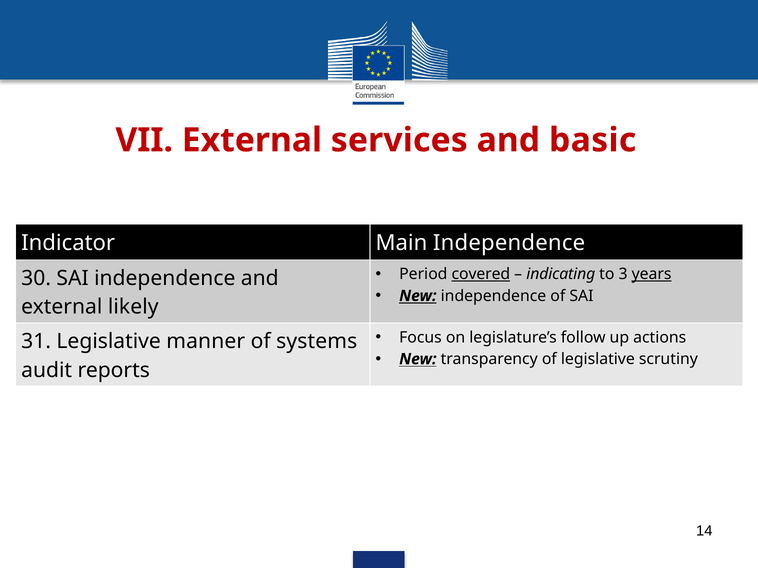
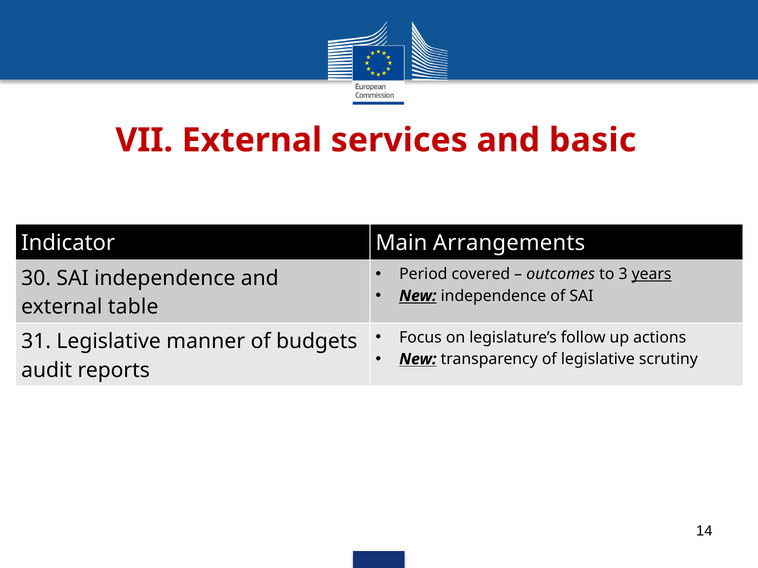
Main Independence: Independence -> Arrangements
covered underline: present -> none
indicating: indicating -> outcomes
likely: likely -> table
systems: systems -> budgets
